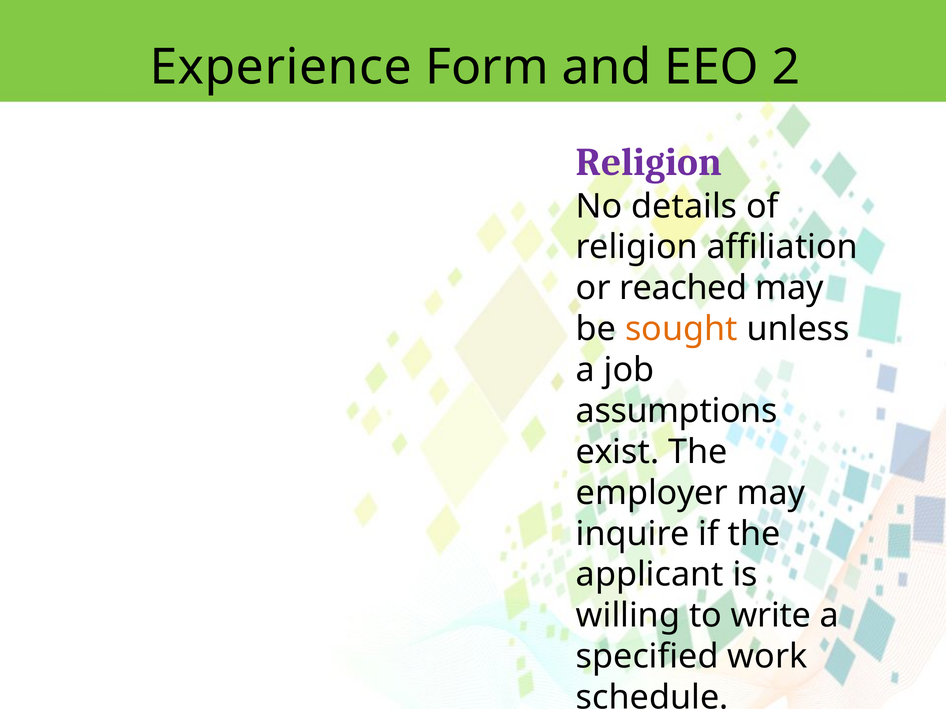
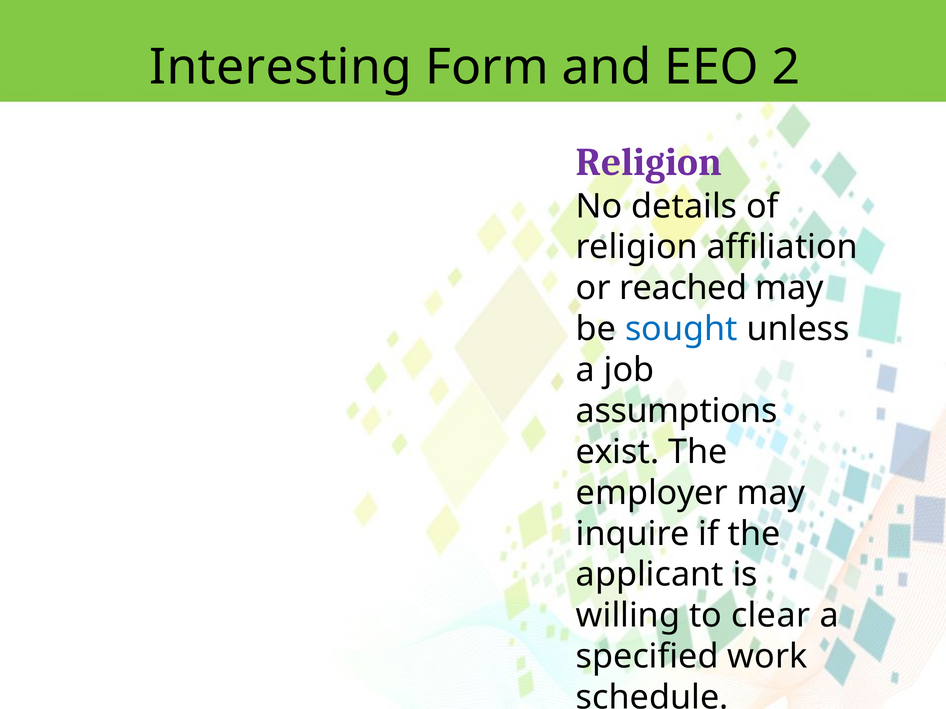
Experience: Experience -> Interesting
sought colour: orange -> blue
write: write -> clear
